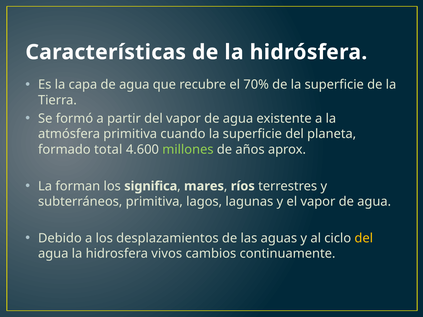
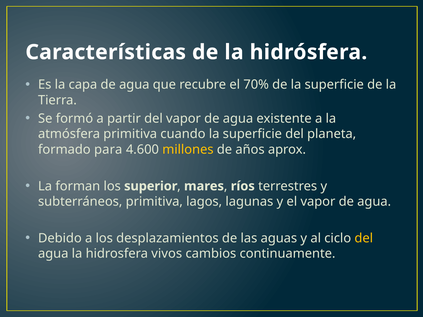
total: total -> para
millones colour: light green -> yellow
significa: significa -> superior
